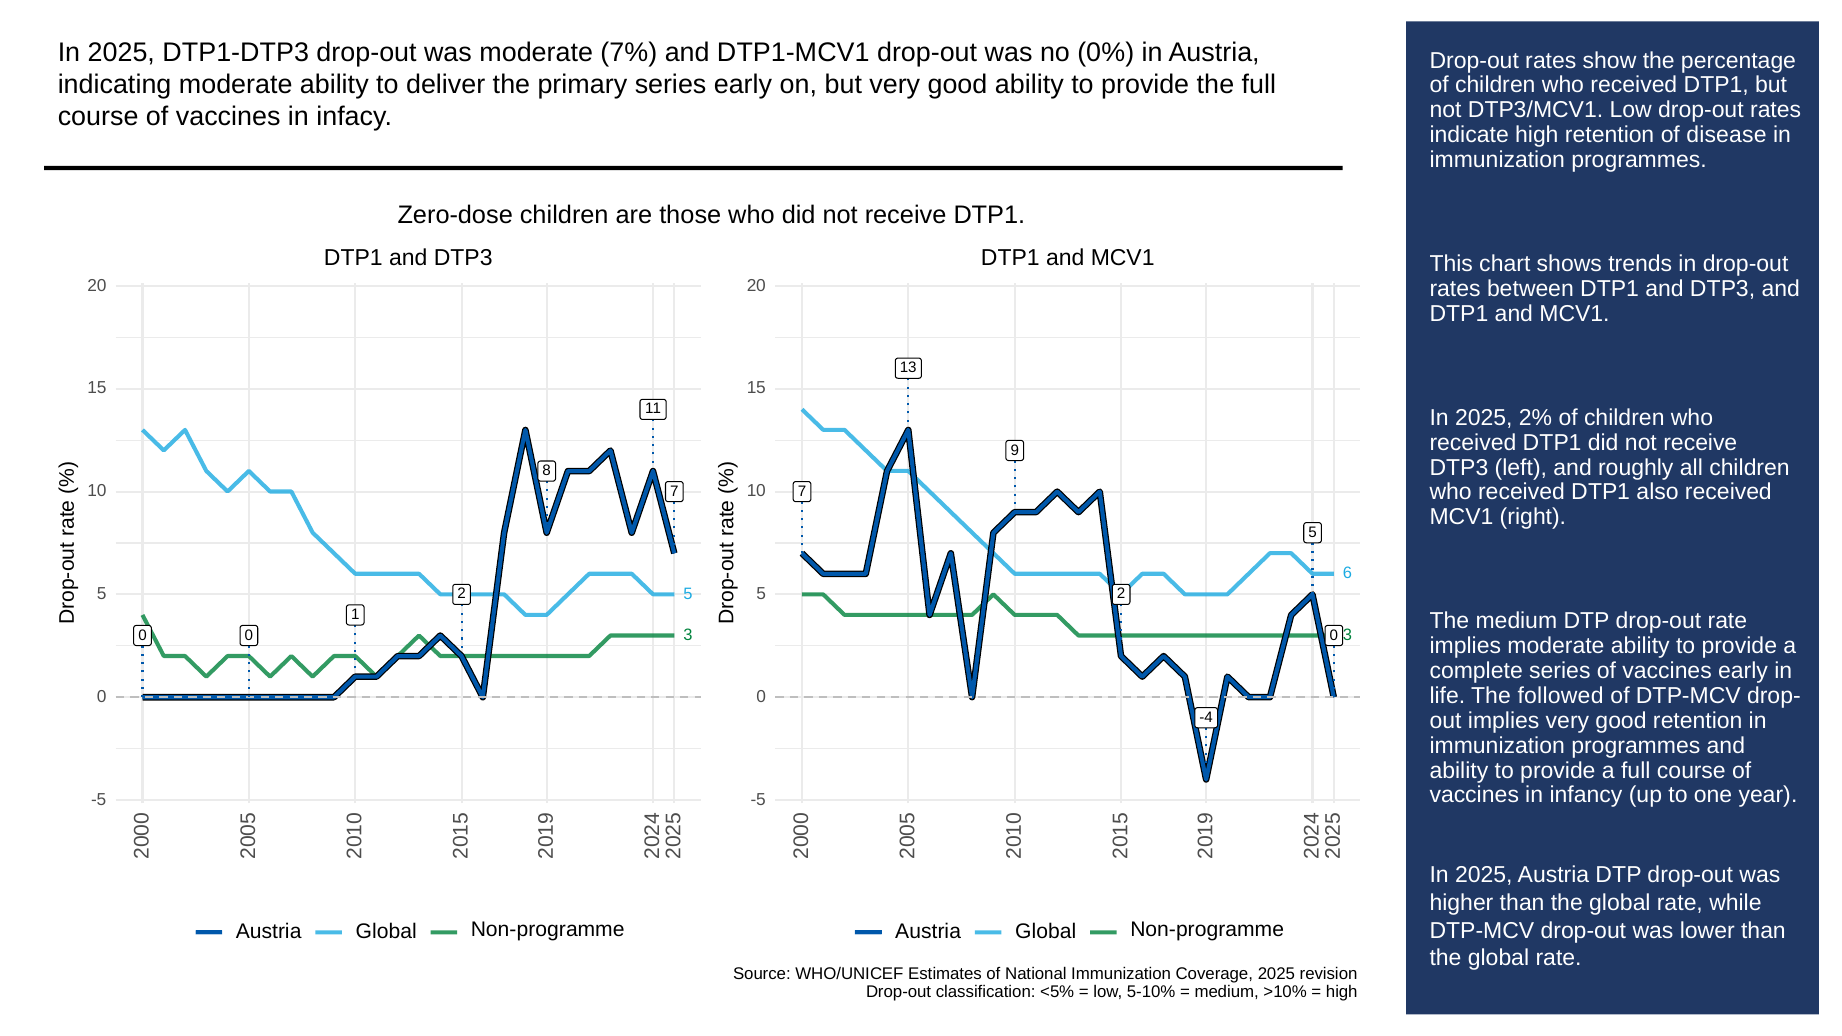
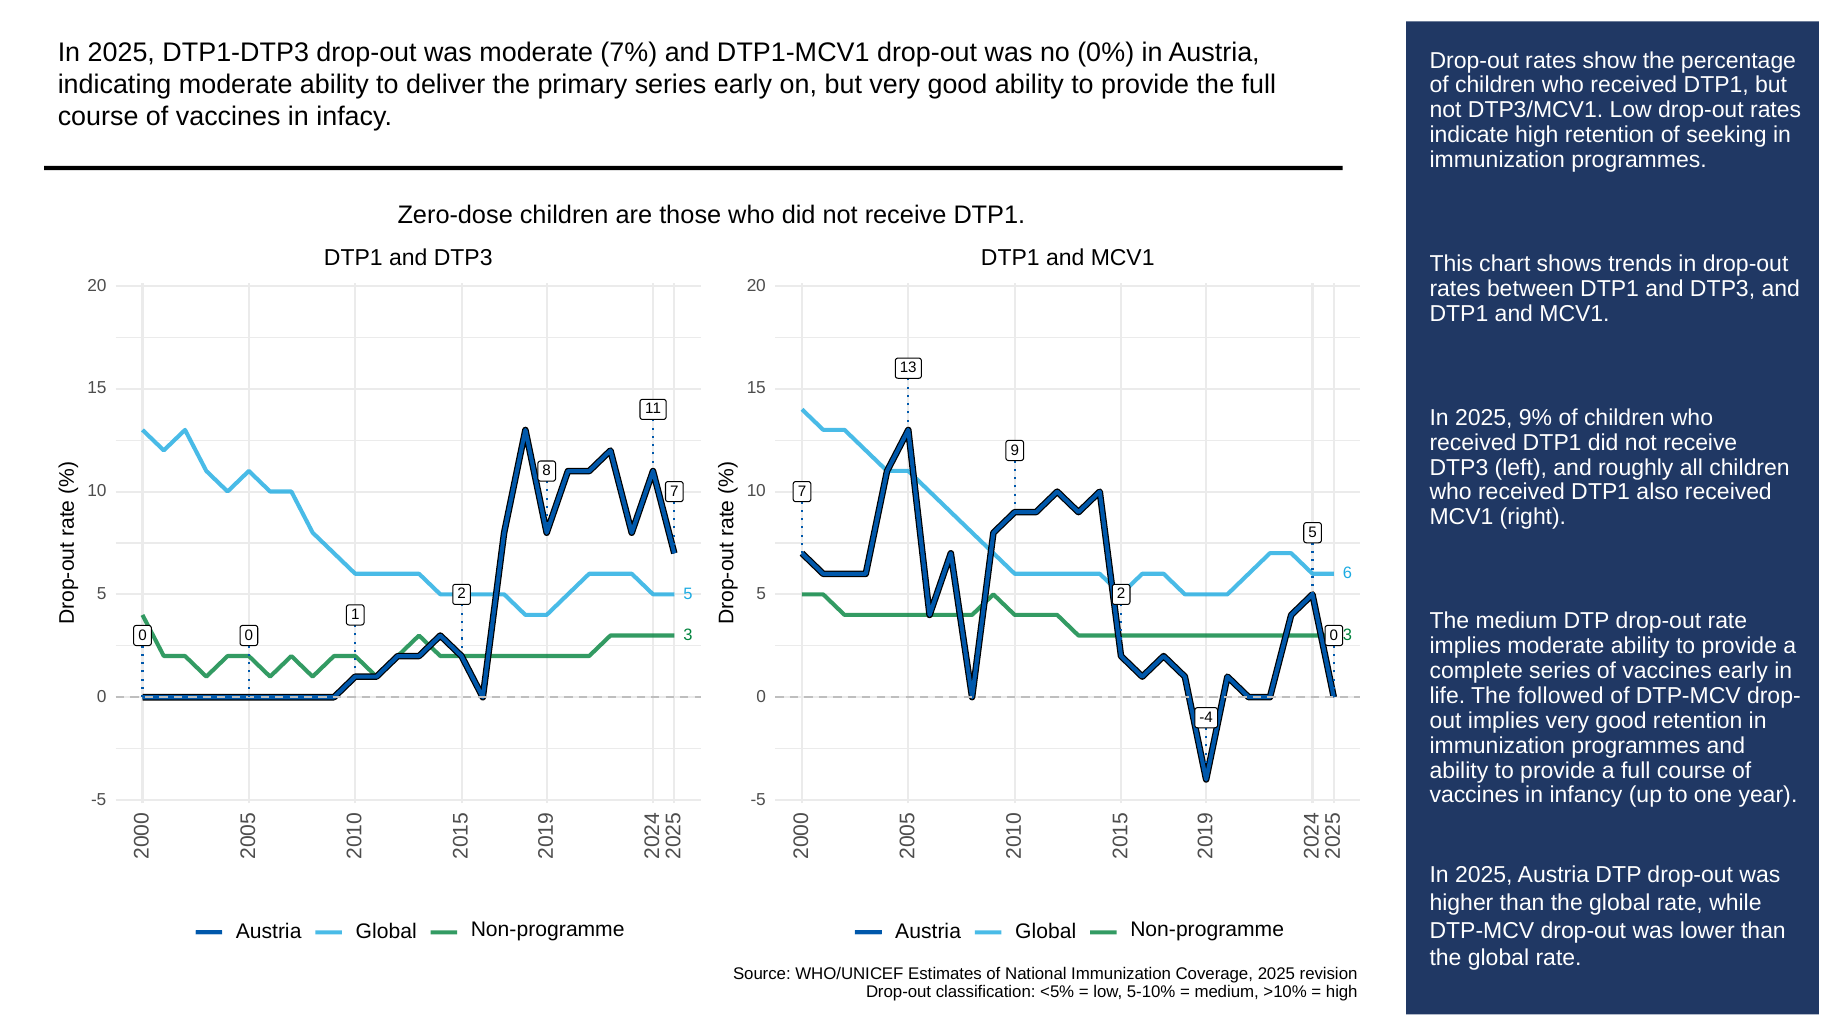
disease: disease -> seeking
2%: 2% -> 9%
